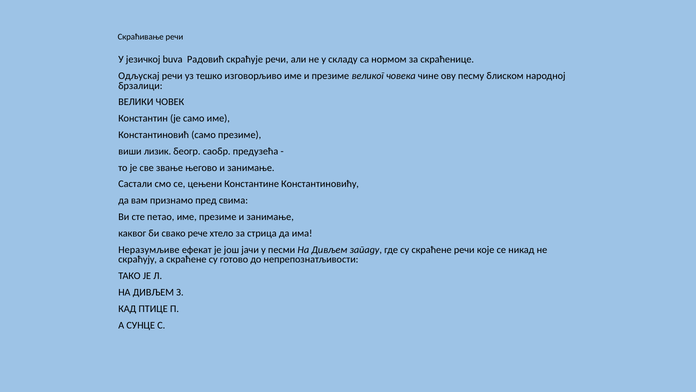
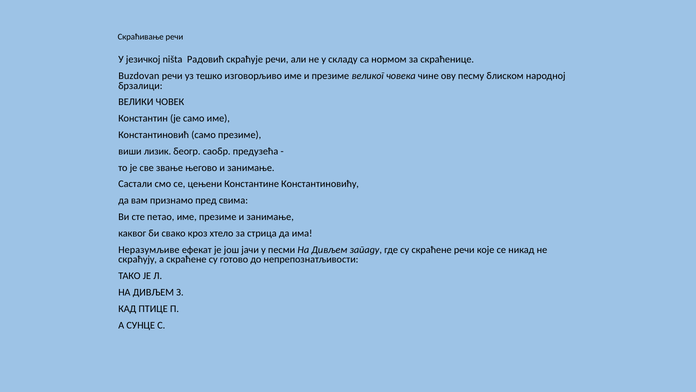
buva: buva -> ništa
Одљускај: Одљускај -> Buzdovan
рече: рече -> кроз
